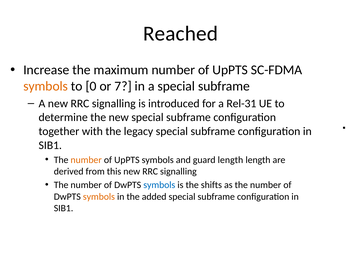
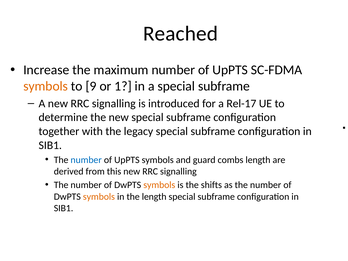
0: 0 -> 9
7: 7 -> 1
Rel-31: Rel-31 -> Rel-17
number at (86, 160) colour: orange -> blue
guard length: length -> combs
symbols at (159, 185) colour: blue -> orange
the added: added -> length
